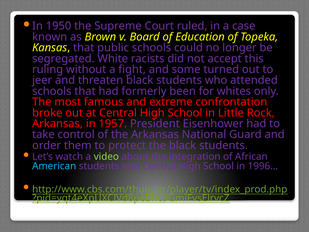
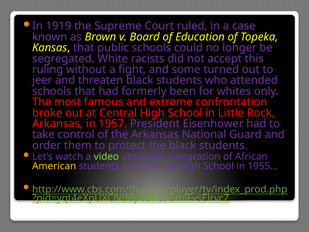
1950: 1950 -> 1919
American colour: light blue -> yellow
1996…: 1996… -> 1955…
